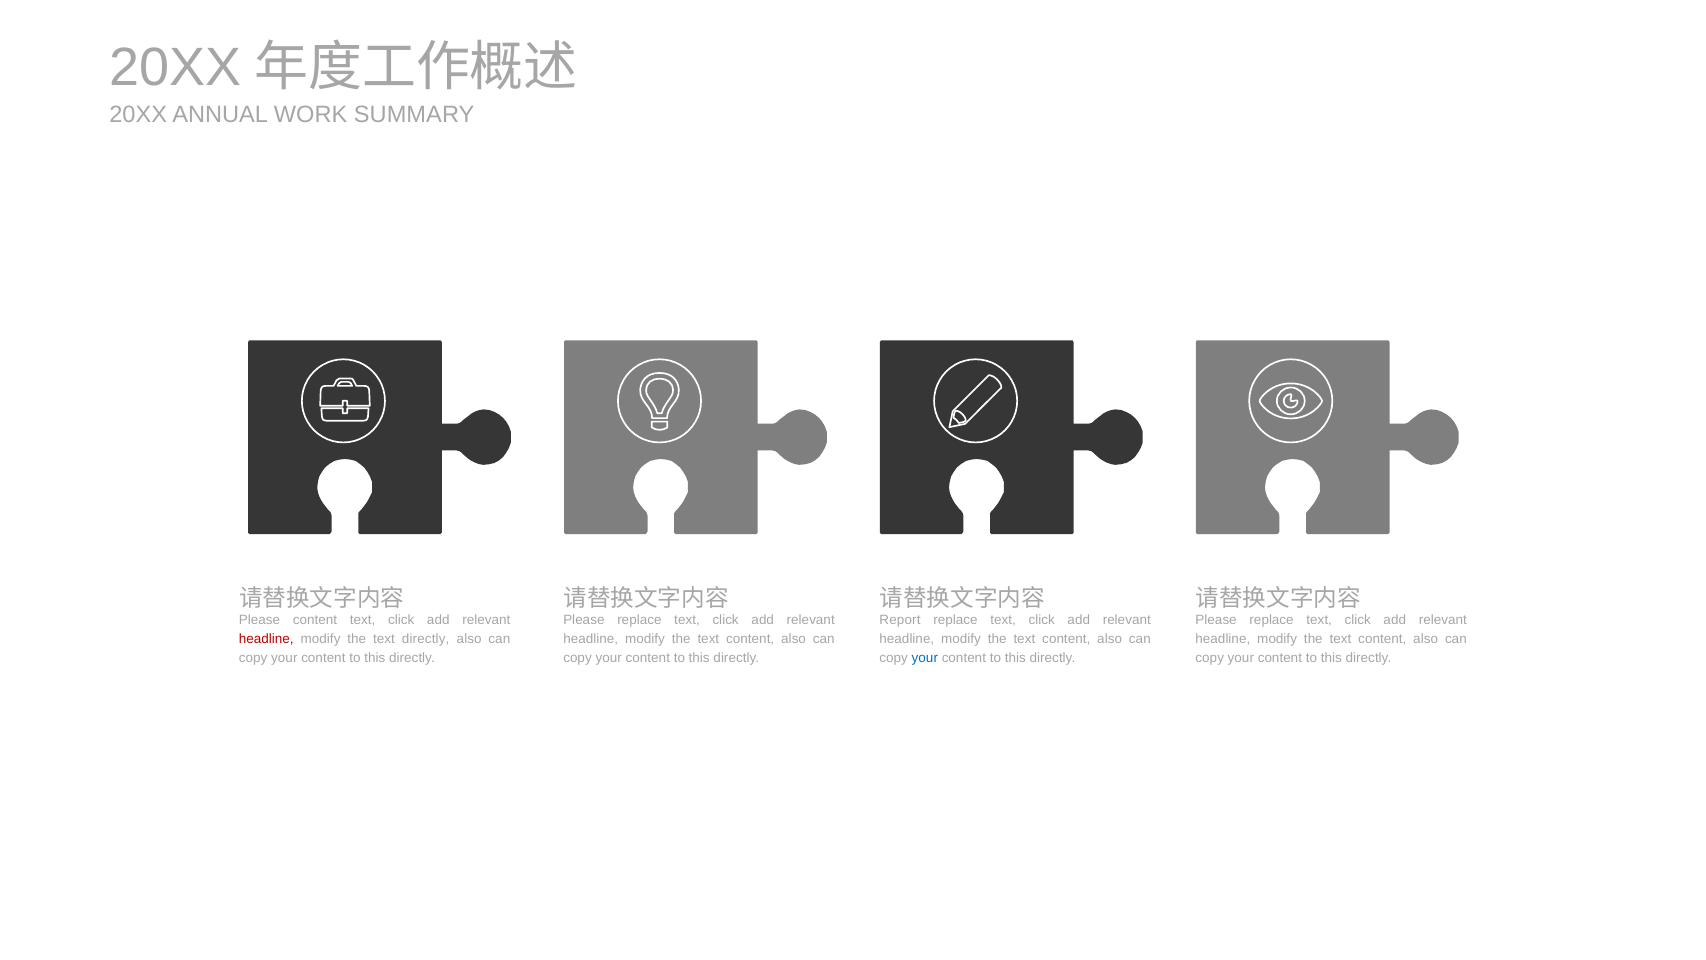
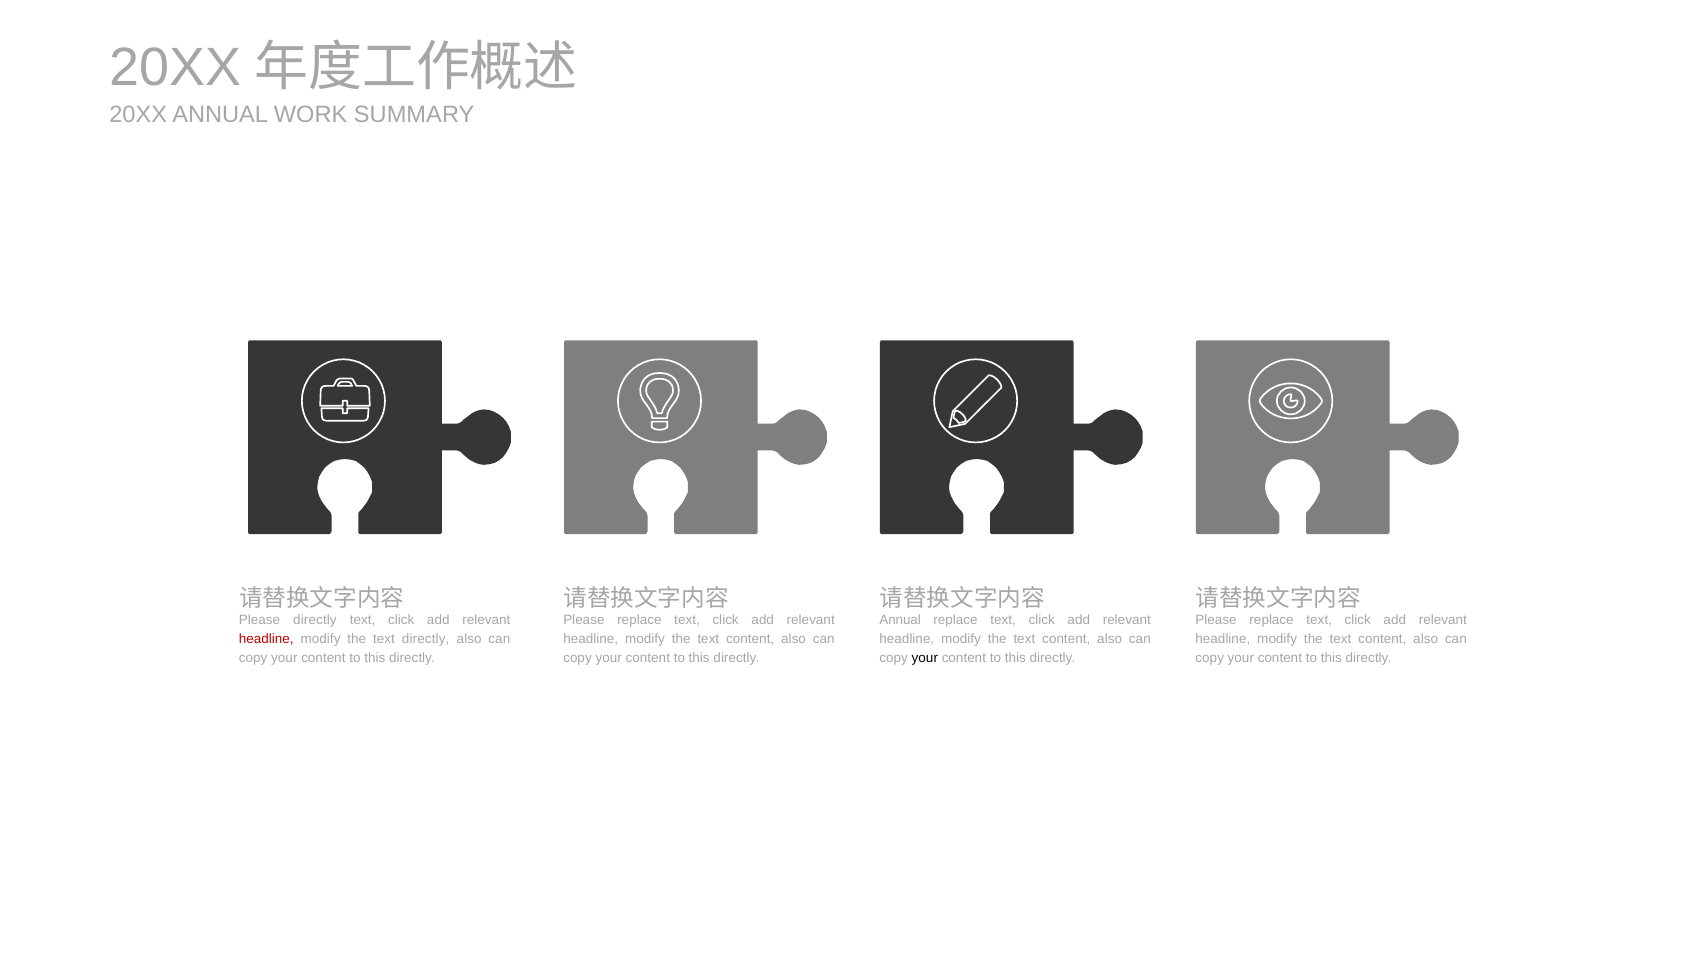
Please content: content -> directly
Report at (900, 619): Report -> Annual
your at (925, 658) colour: blue -> black
